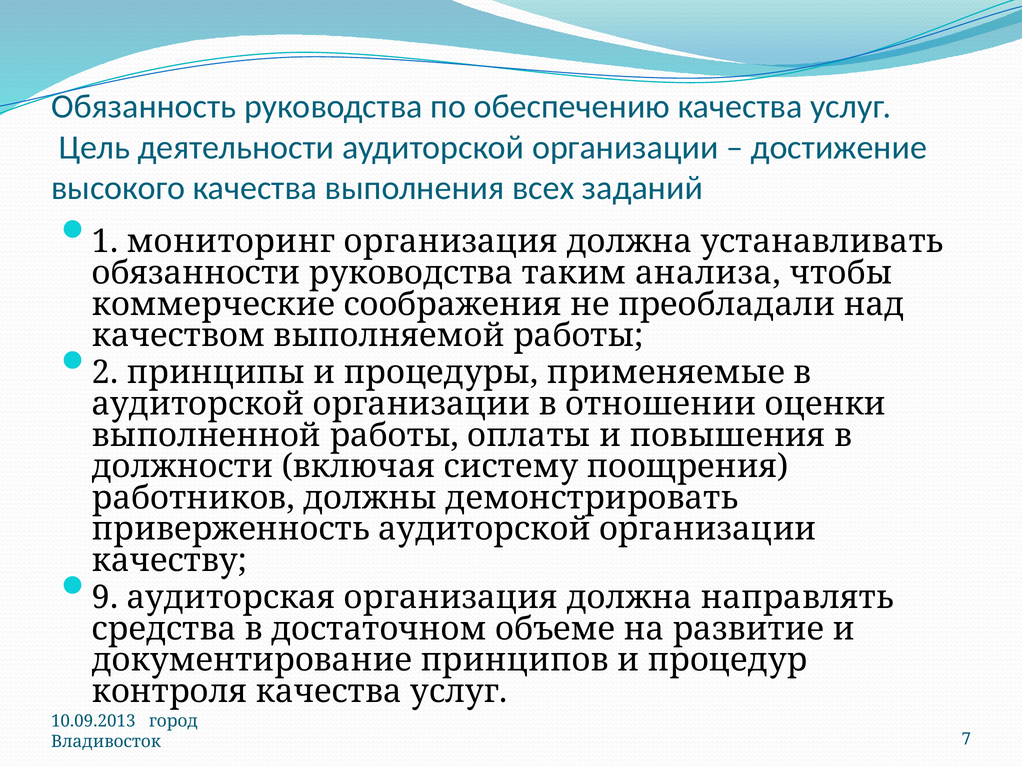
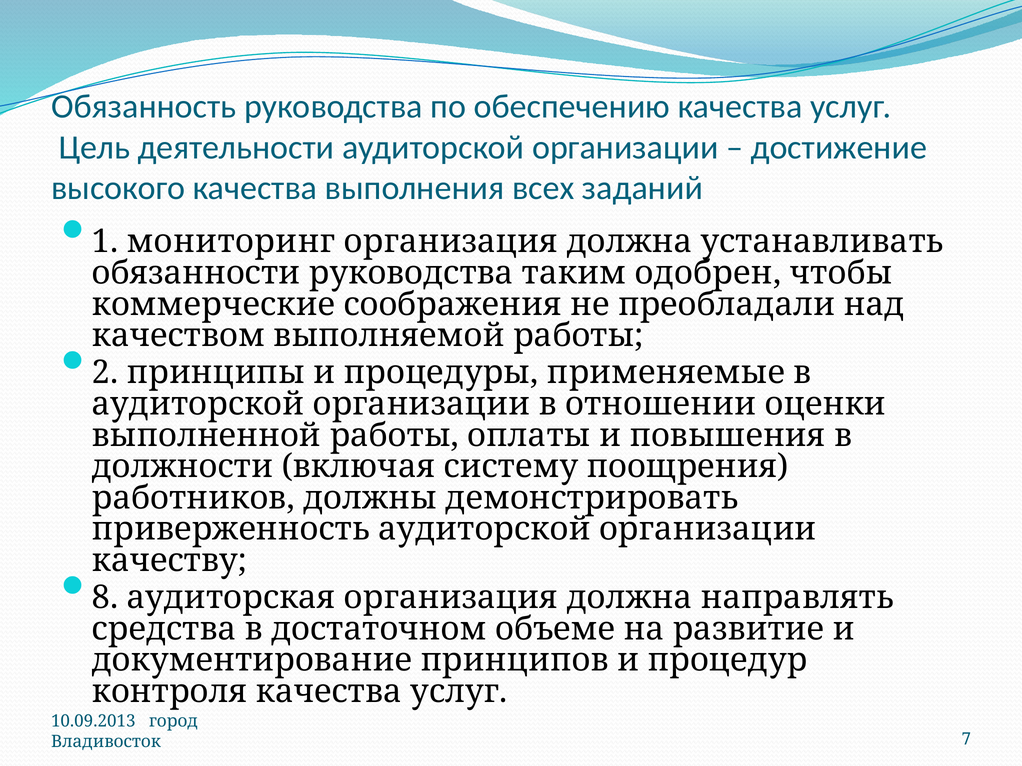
анализа: анализа -> одобрен
9: 9 -> 8
